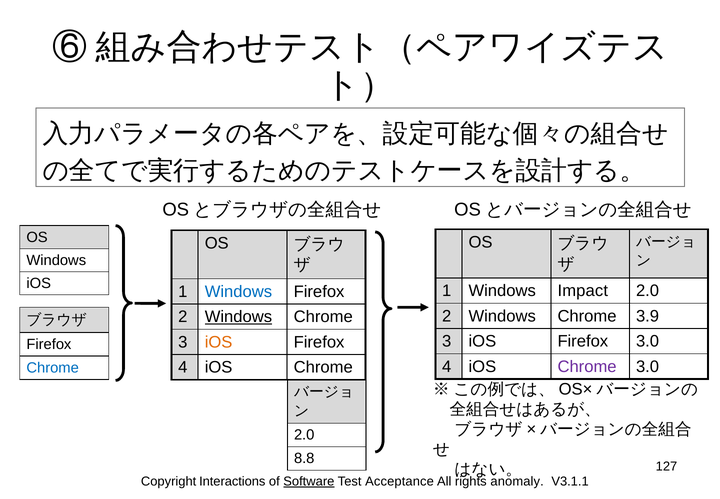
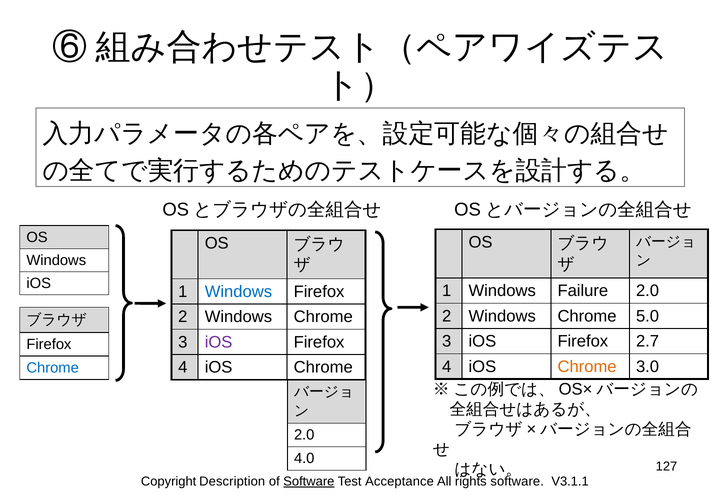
Impact: Impact -> Failure
3.9: 3.9 -> 5.0
Windows at (238, 317) underline: present -> none
Firefox 3.0: 3.0 -> 2.7
iOS at (219, 342) colour: orange -> purple
Chrome at (587, 366) colour: purple -> orange
8.8: 8.8 -> 4.0
Interactions: Interactions -> Description
rights anomaly: anomaly -> software
